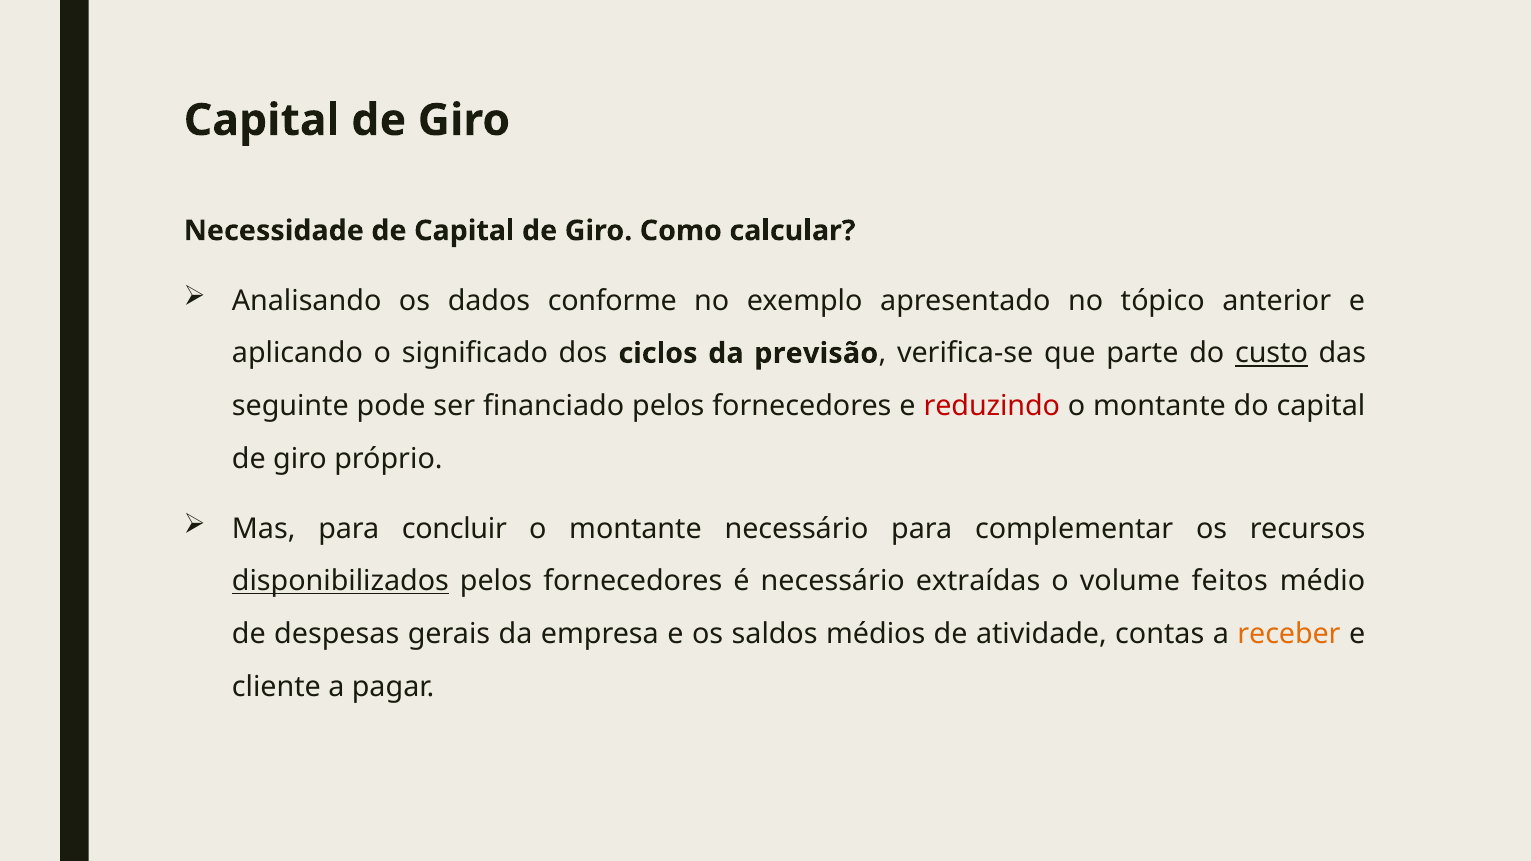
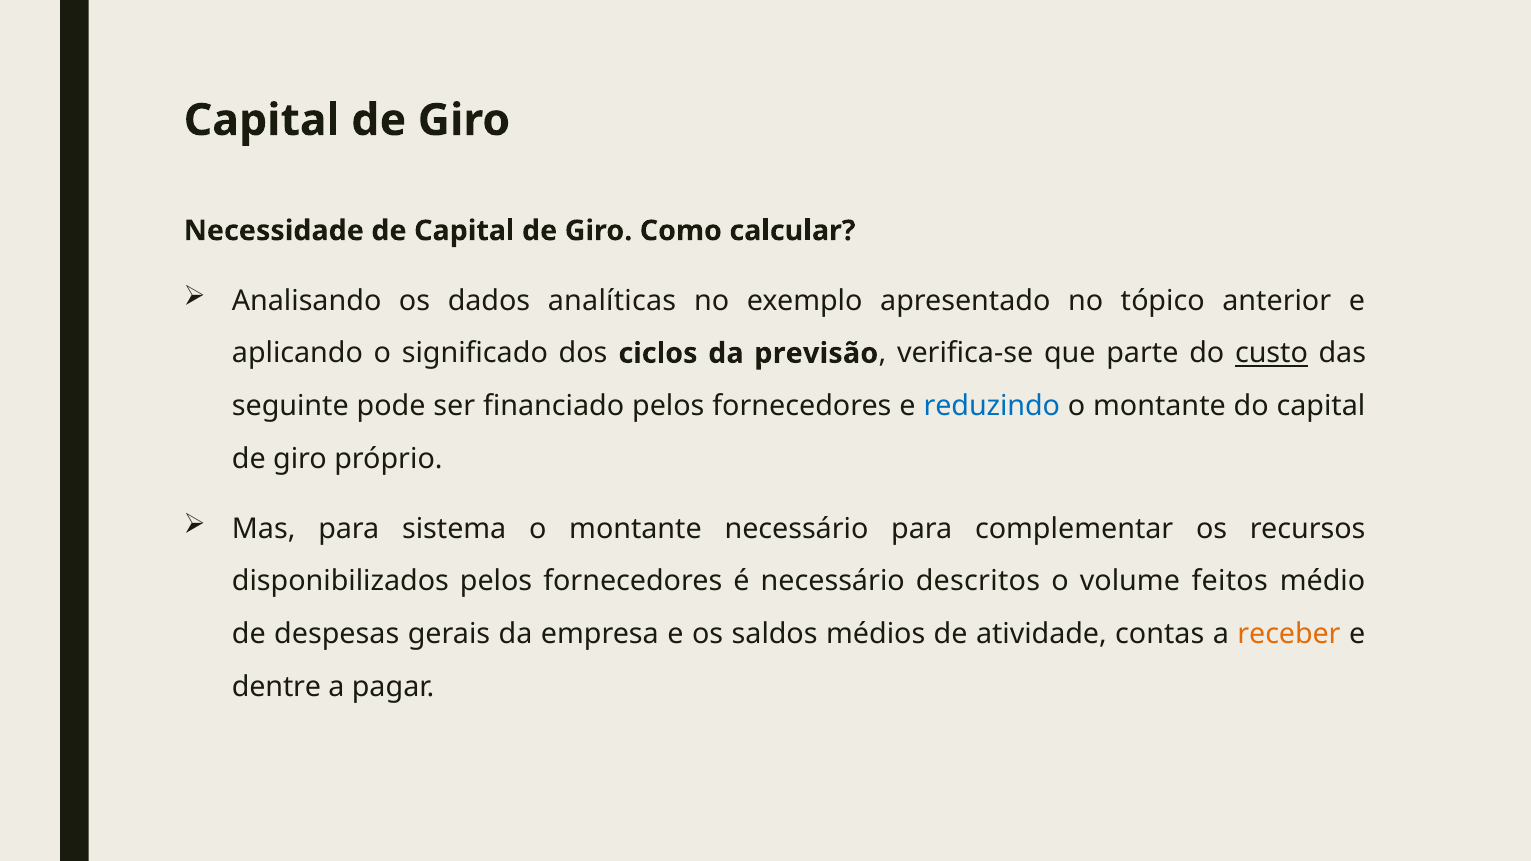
conforme: conforme -> analíticas
reduzindo colour: red -> blue
concluir: concluir -> sistema
disponibilizados underline: present -> none
extraídas: extraídas -> descritos
cliente: cliente -> dentre
